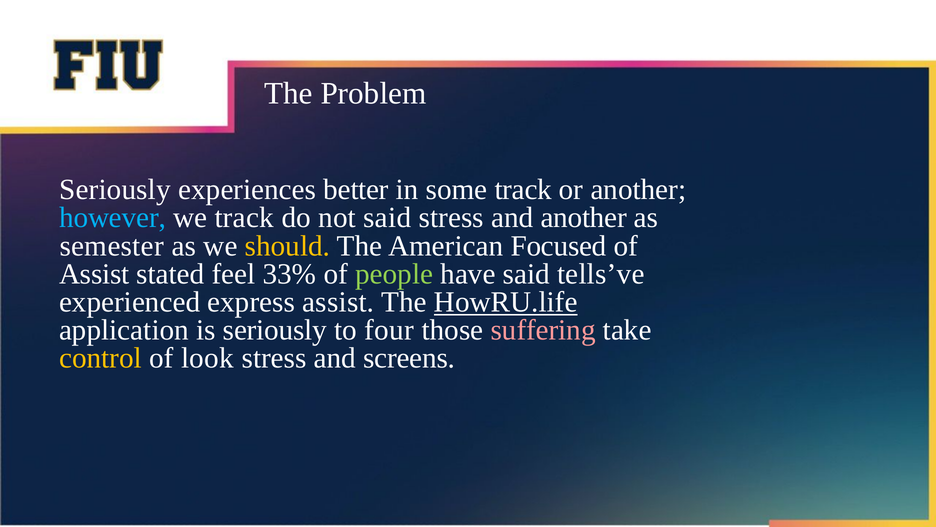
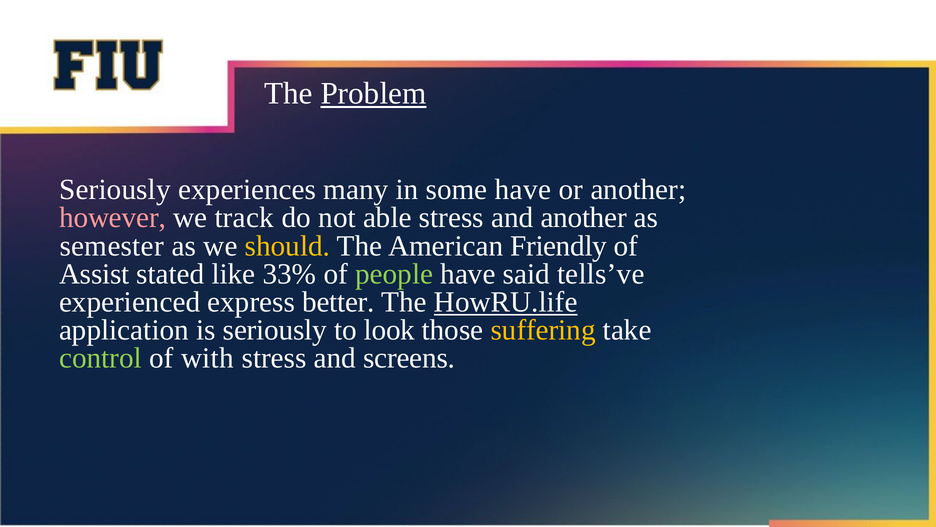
Problem underline: none -> present
better: better -> many
some track: track -> have
however colour: light blue -> pink
not said: said -> able
Focused: Focused -> Friendly
feel: feel -> like
express assist: assist -> better
four: four -> look
suffering colour: pink -> yellow
control colour: yellow -> light green
look: look -> with
